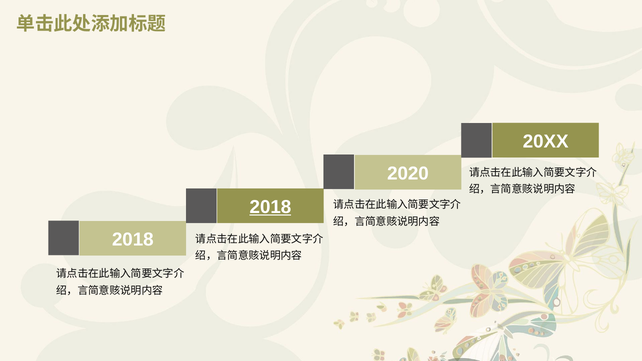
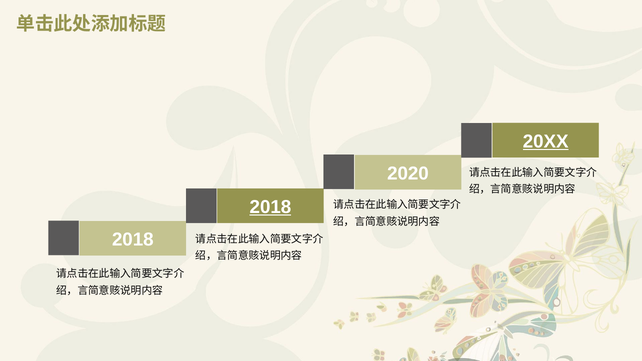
20XX underline: none -> present
